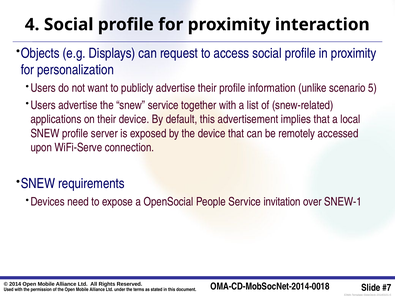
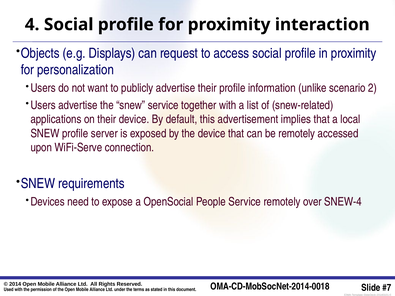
5: 5 -> 2
Service invitation: invitation -> remotely
SNEW-1: SNEW-1 -> SNEW-4
